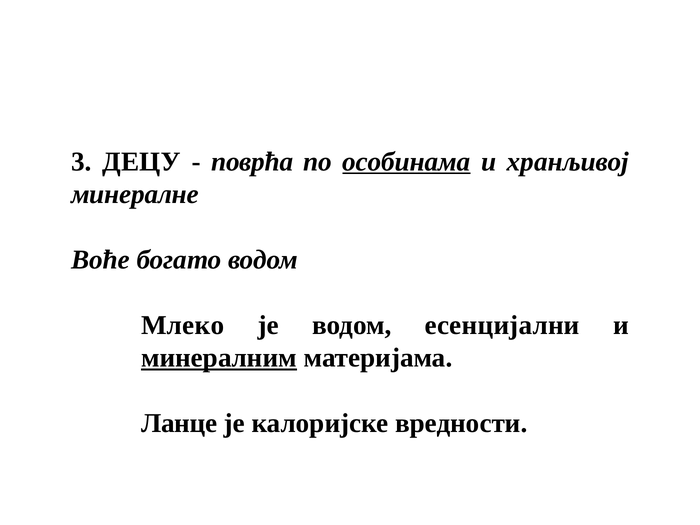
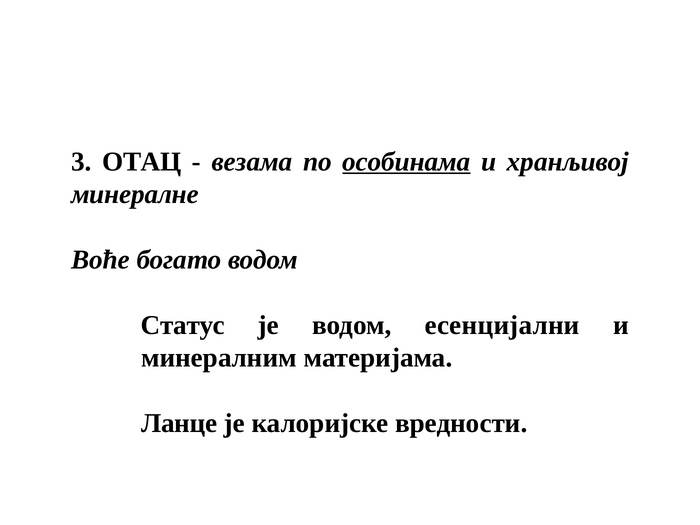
ДЕЦУ: ДЕЦУ -> ОТАЦ
поврћа: поврћа -> везама
Млеко: Млеко -> Статус
минералним underline: present -> none
